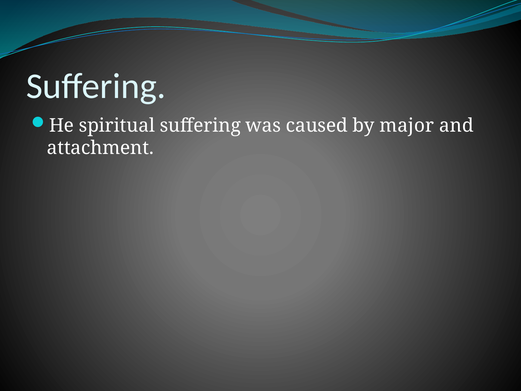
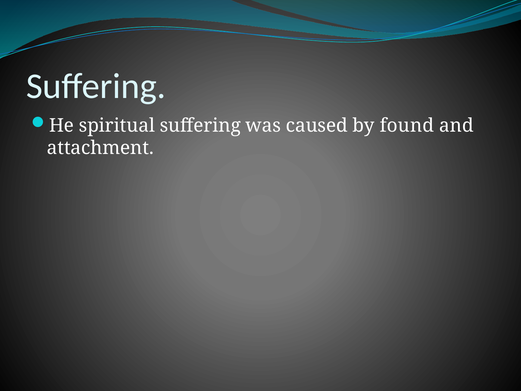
major: major -> found
